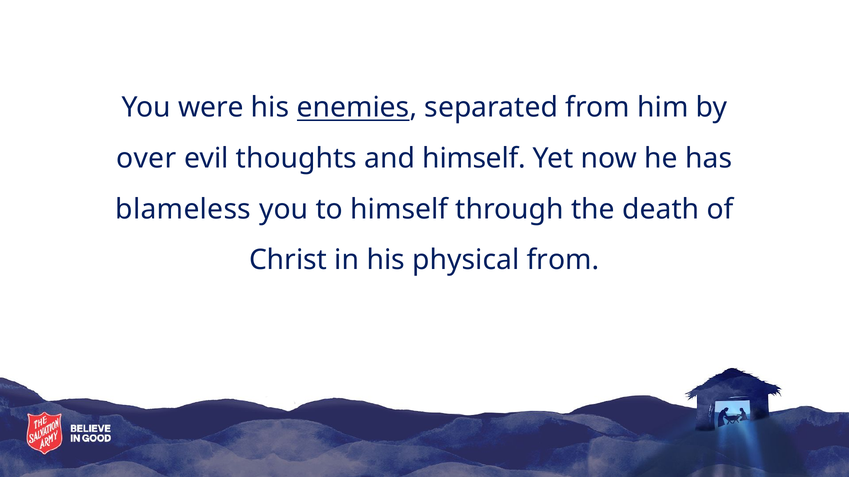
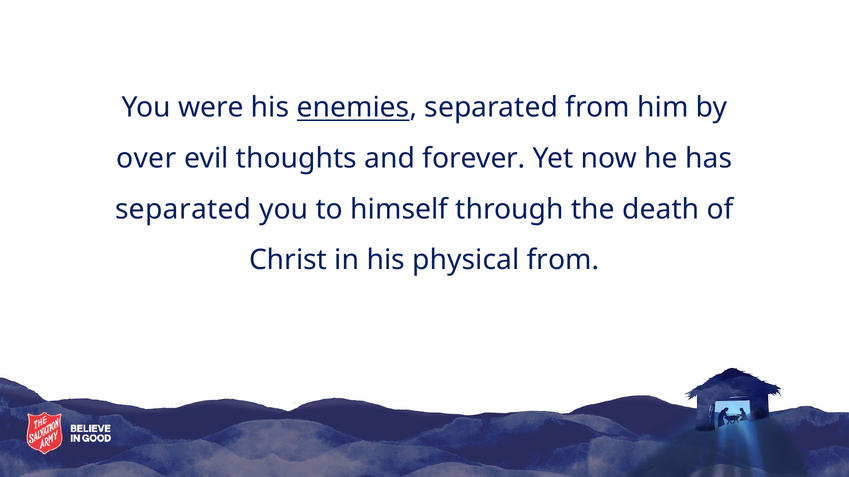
and himself: himself -> forever
blameless at (183, 209): blameless -> separated
